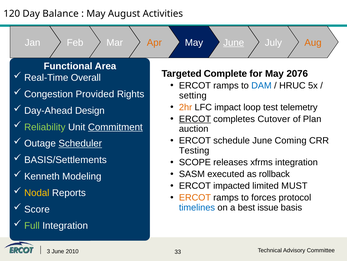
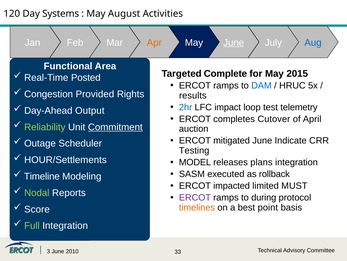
Balance: Balance -> Systems
Aug colour: orange -> blue
2076: 2076 -> 2015
Overall: Overall -> Posted
setting: setting -> results
2hr colour: orange -> blue
Design: Design -> Output
ERCOT at (195, 119) underline: present -> none
Plan: Plan -> April
schedule: schedule -> mitigated
Coming: Coming -> Indicate
Scheduler underline: present -> none
BASIS/Settlements: BASIS/Settlements -> HOUR/Settlements
SCOPE: SCOPE -> MODEL
xfrms: xfrms -> plans
Kenneth: Kenneth -> Timeline
Nodal colour: yellow -> light green
ERCOT at (195, 197) colour: orange -> purple
forces: forces -> during
timelines colour: blue -> orange
issue: issue -> point
